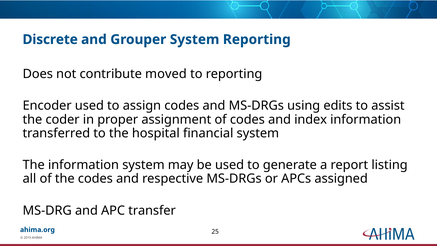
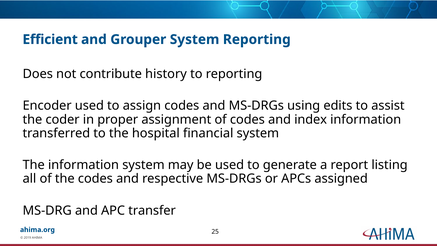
Discrete: Discrete -> Efficient
moved: moved -> history
